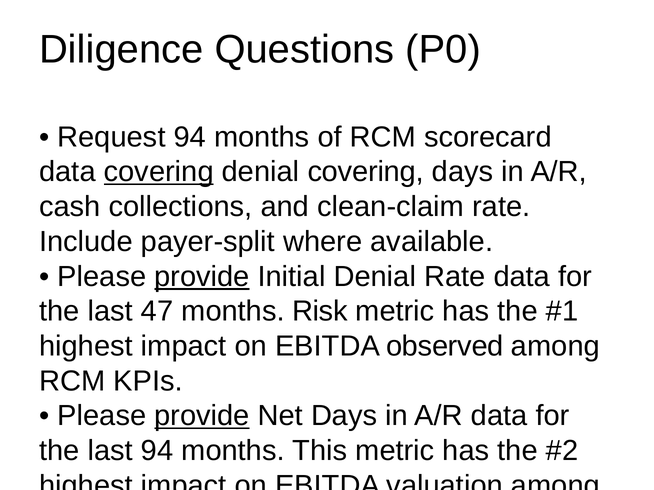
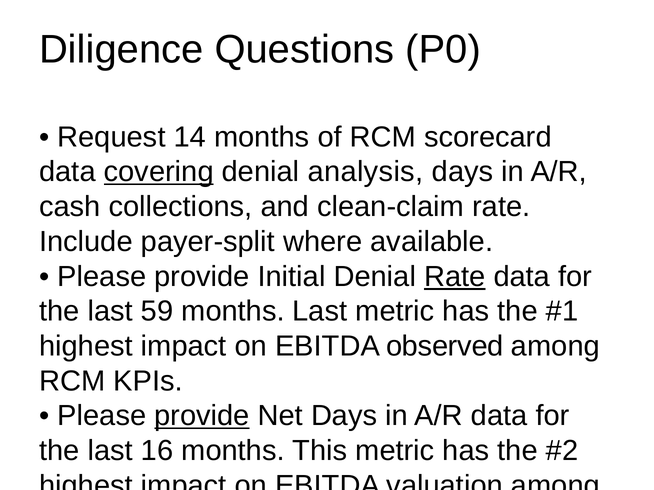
Request 94: 94 -> 14
denial covering: covering -> analysis
provide at (202, 277) underline: present -> none
Rate at (455, 277) underline: none -> present
47: 47 -> 59
months Risk: Risk -> Last
last 94: 94 -> 16
